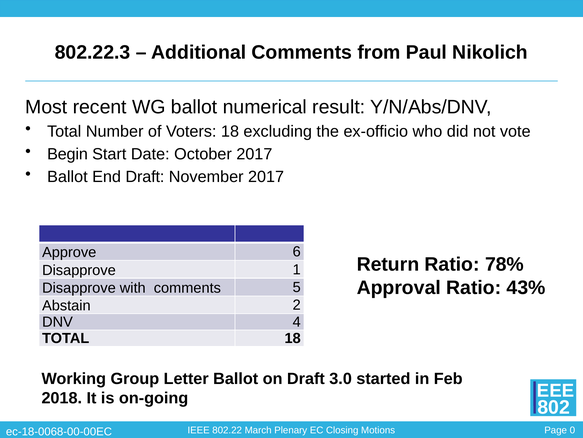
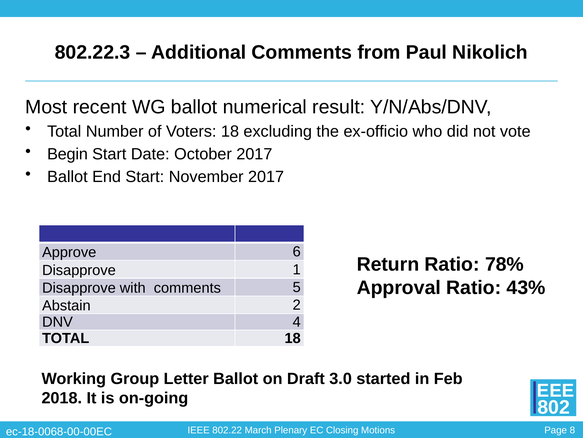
End Draft: Draft -> Start
0: 0 -> 8
